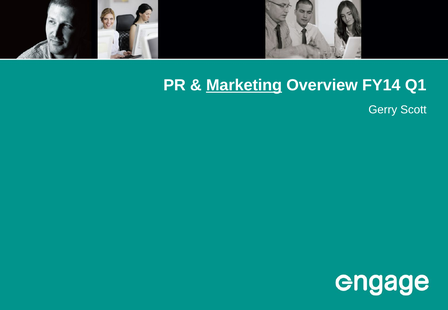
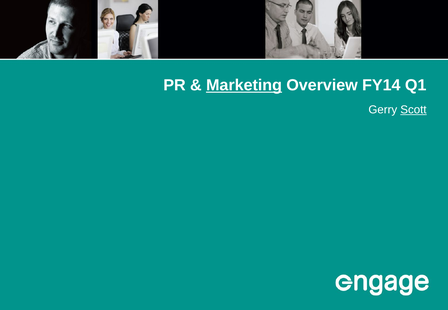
Scott underline: none -> present
